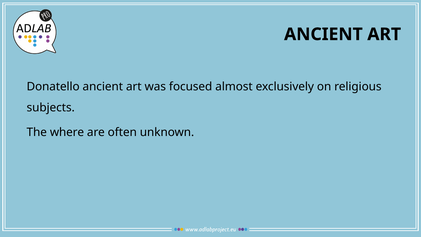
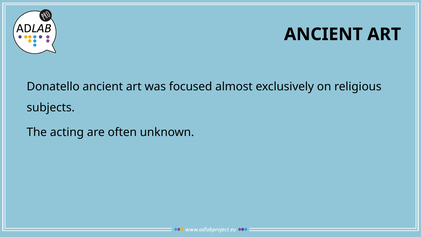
where: where -> acting
